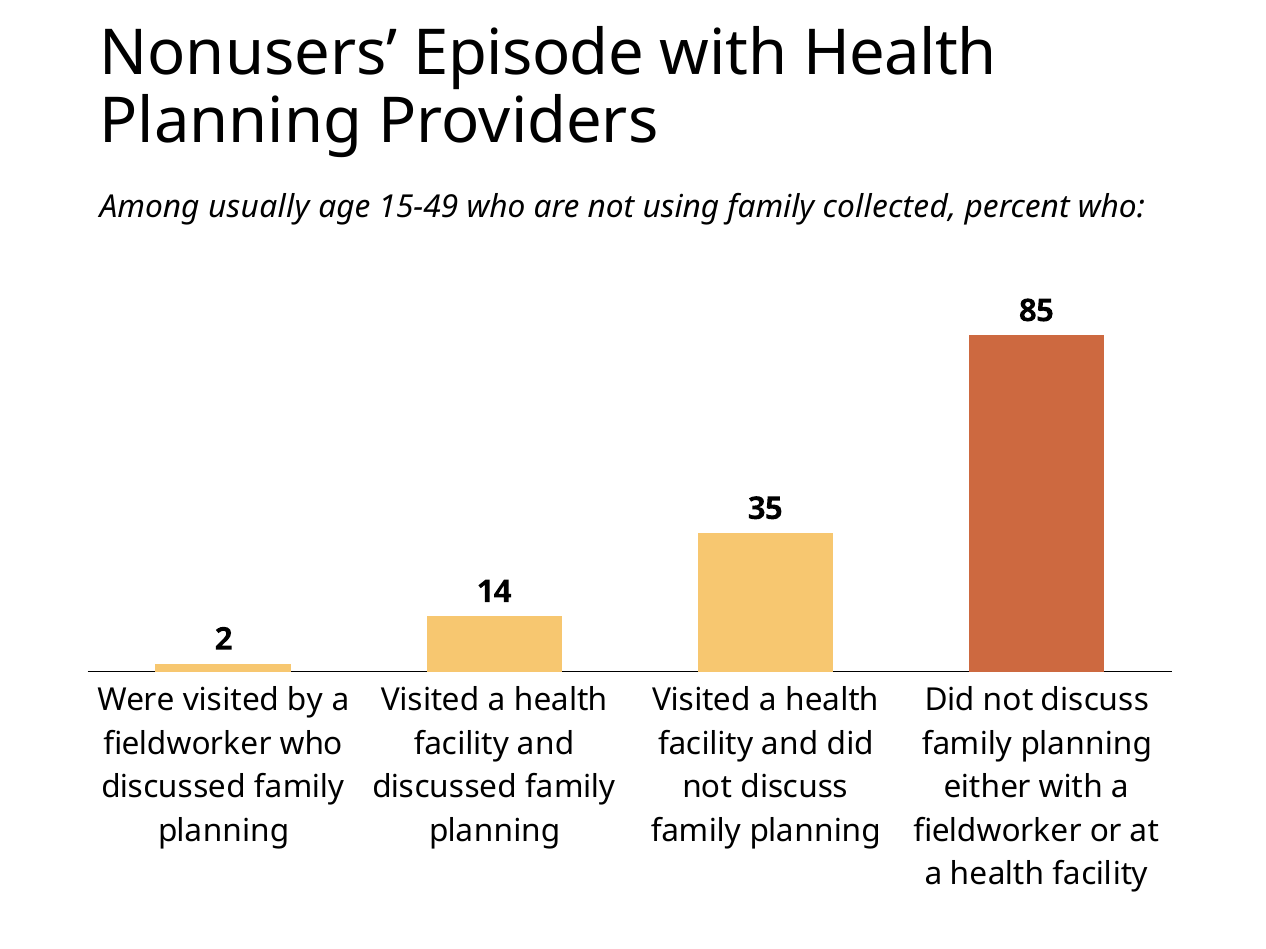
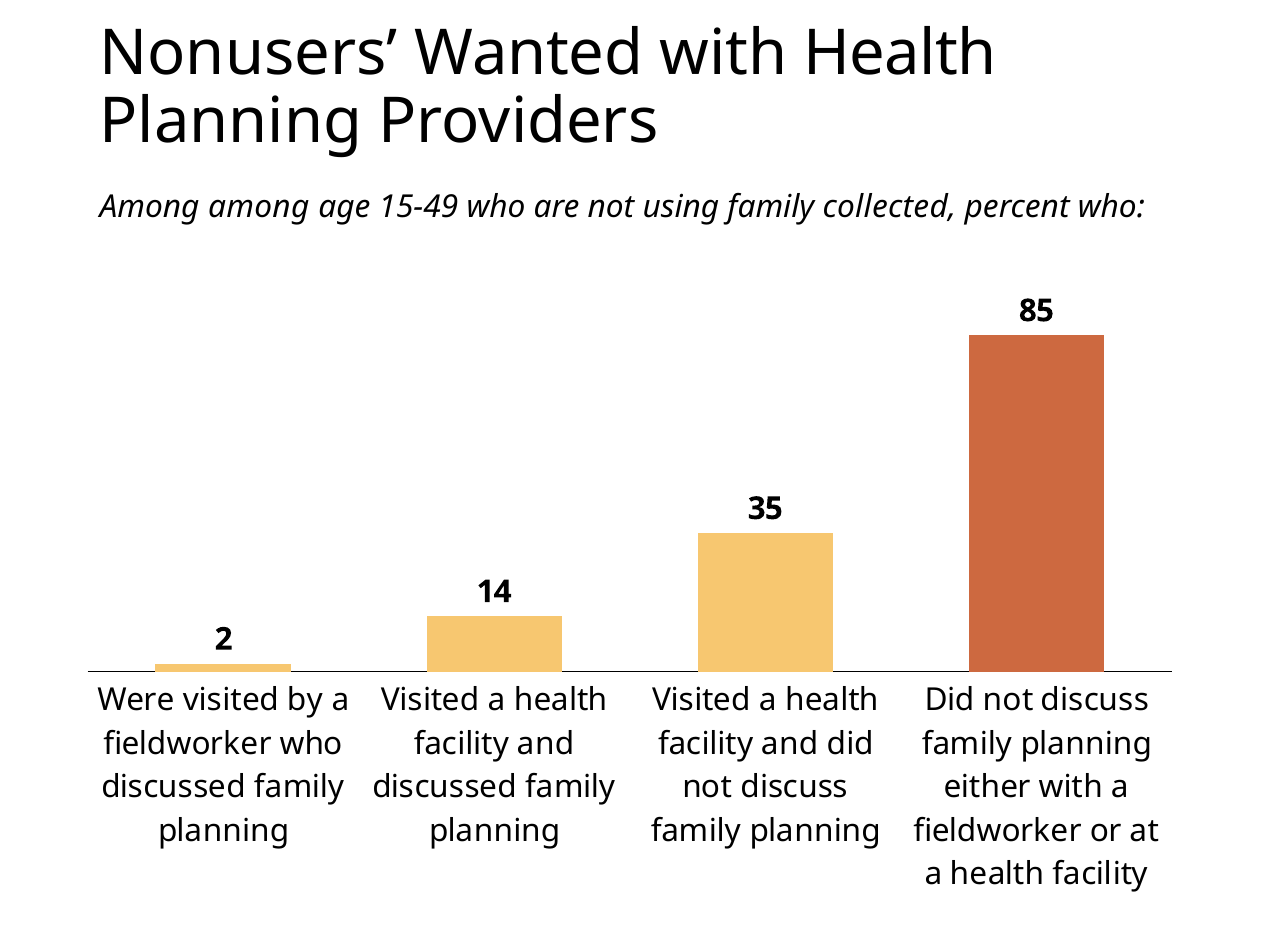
Episode: Episode -> Wanted
Among usually: usually -> among
